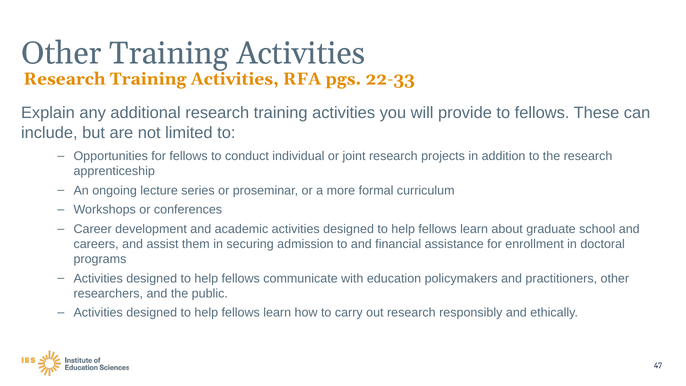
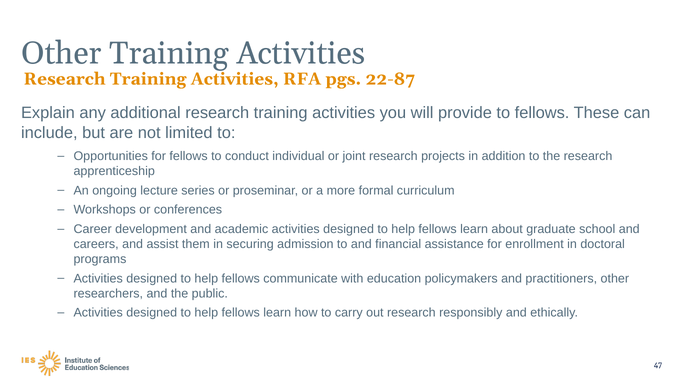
22-33: 22-33 -> 22-87
